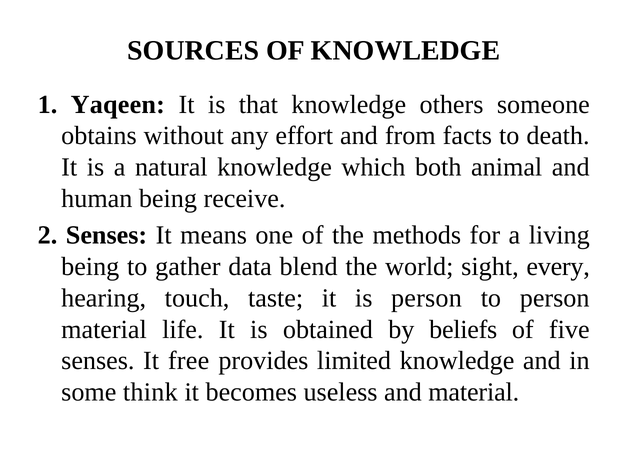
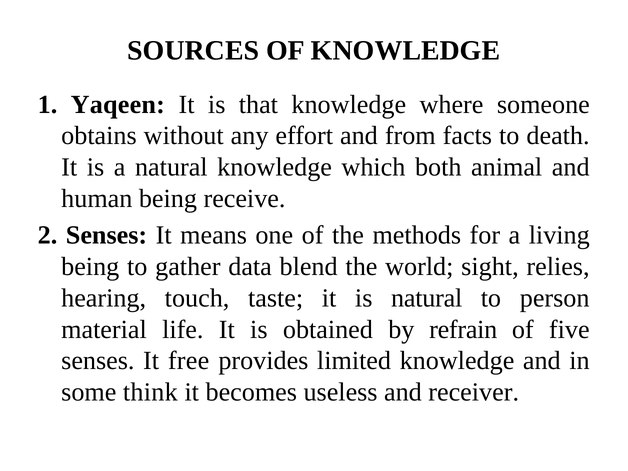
others: others -> where
every: every -> relies
is person: person -> natural
beliefs: beliefs -> refrain
and material: material -> receiver
